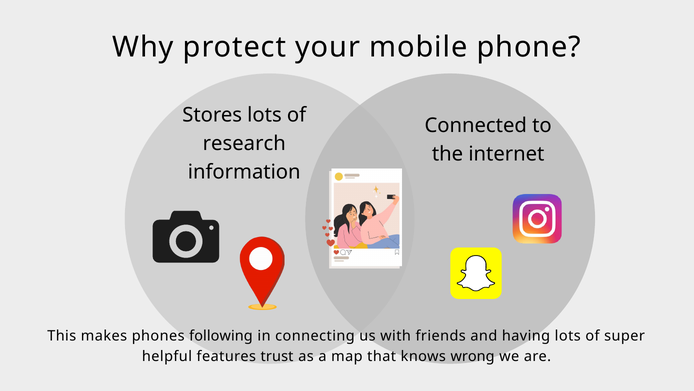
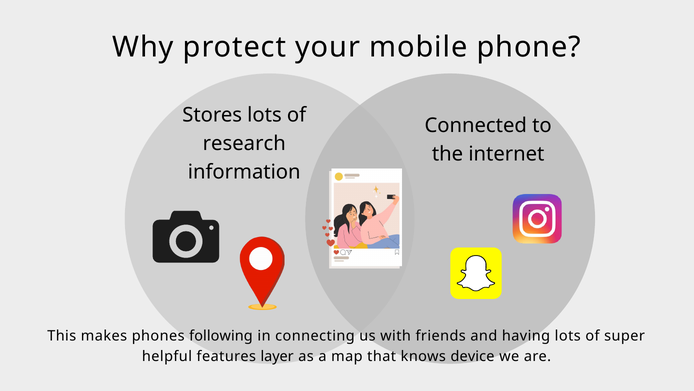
trust: trust -> layer
wrong: wrong -> device
